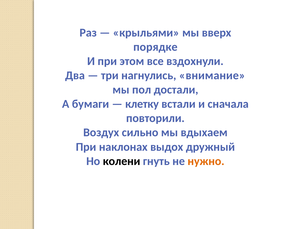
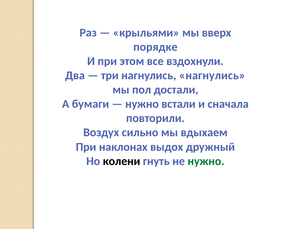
нагнулись внимание: внимание -> нагнулись
клетку at (142, 104): клетку -> нужно
нужно at (206, 161) colour: orange -> green
